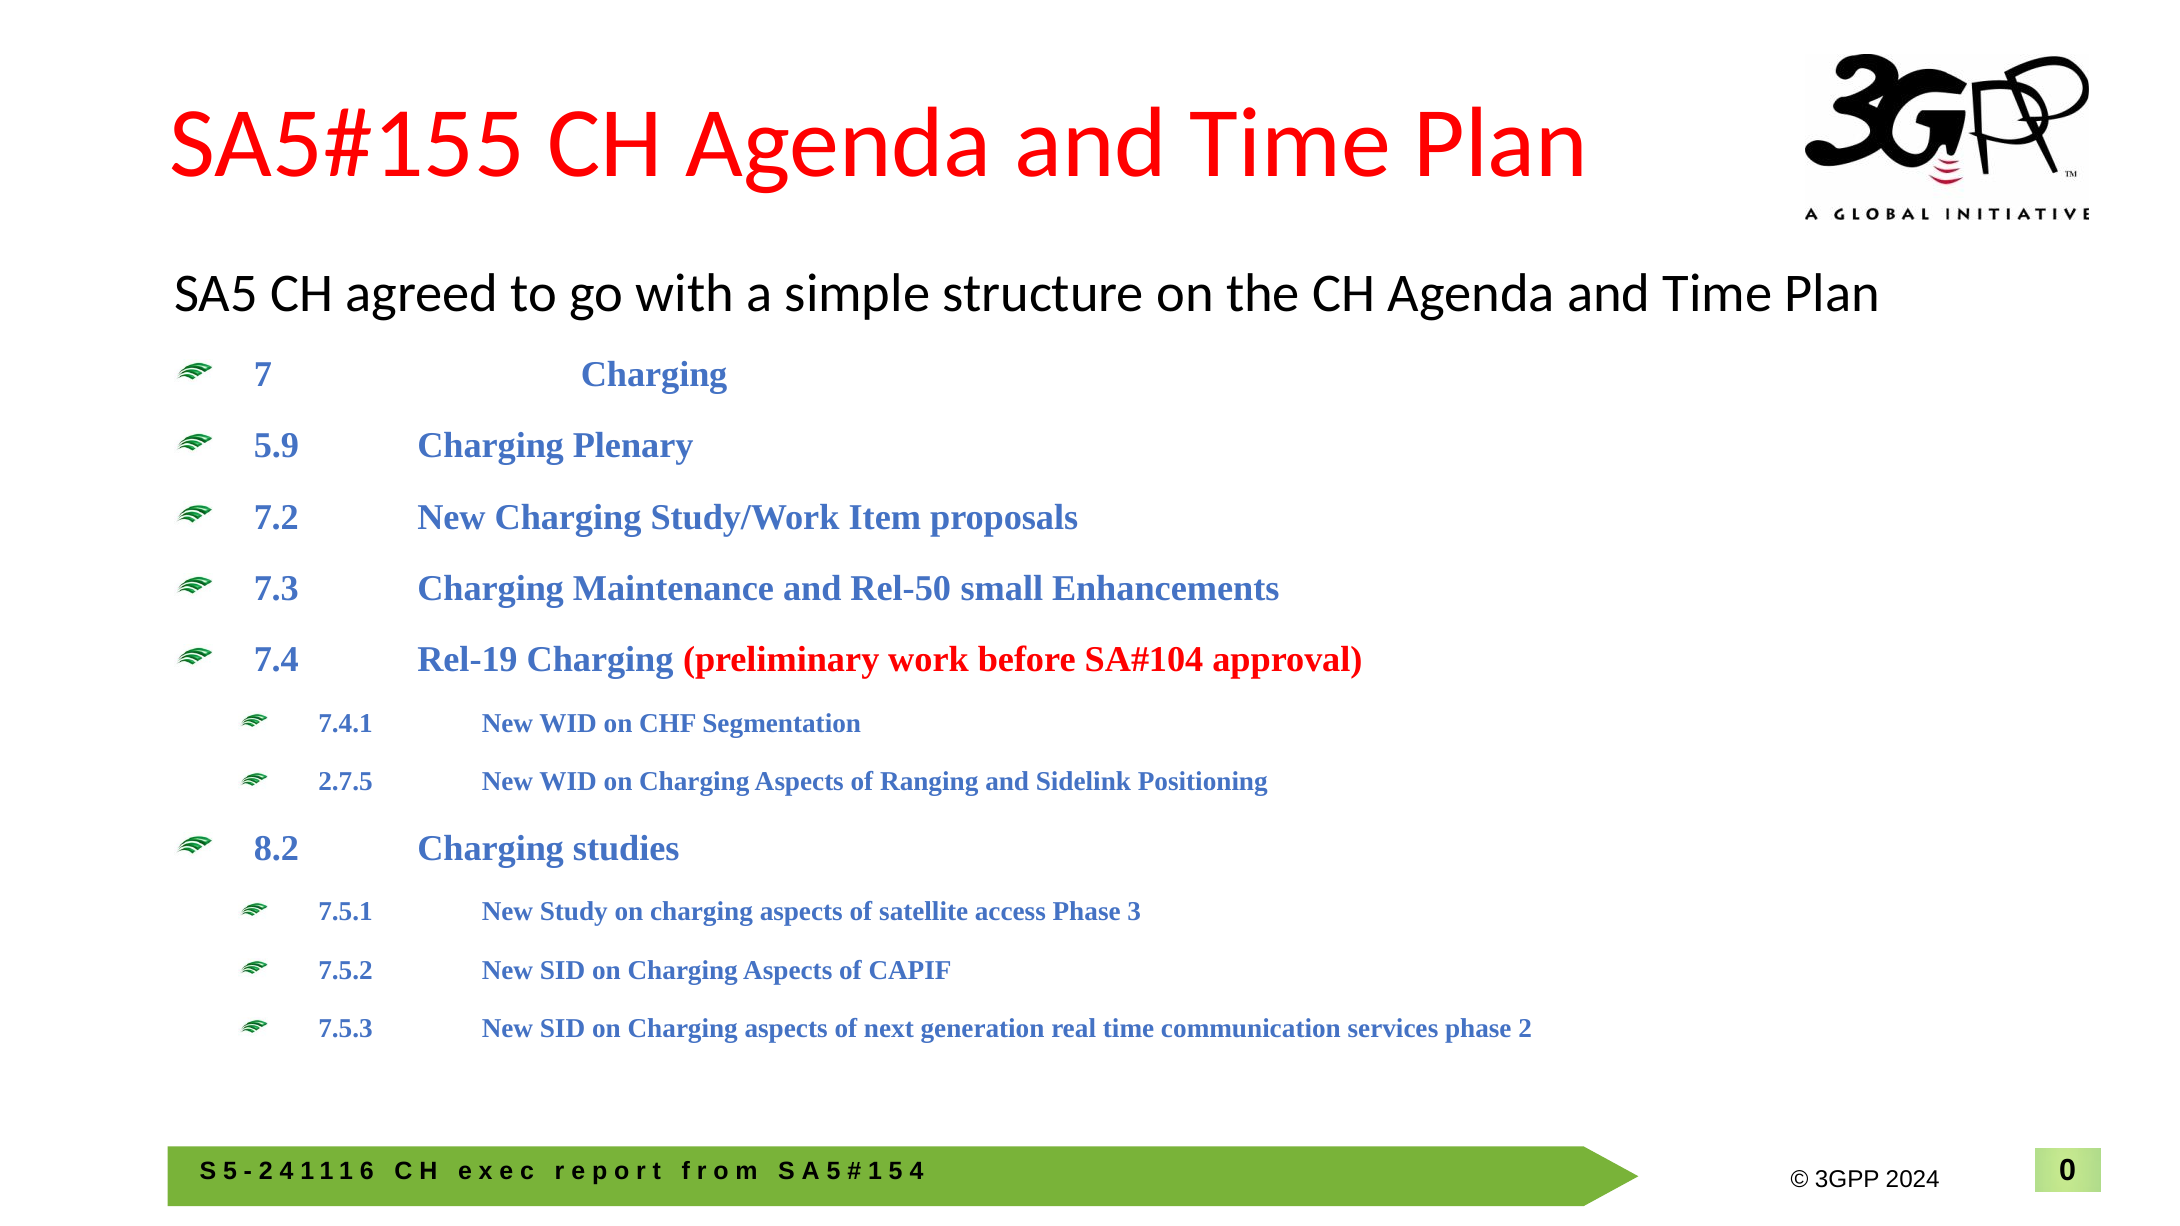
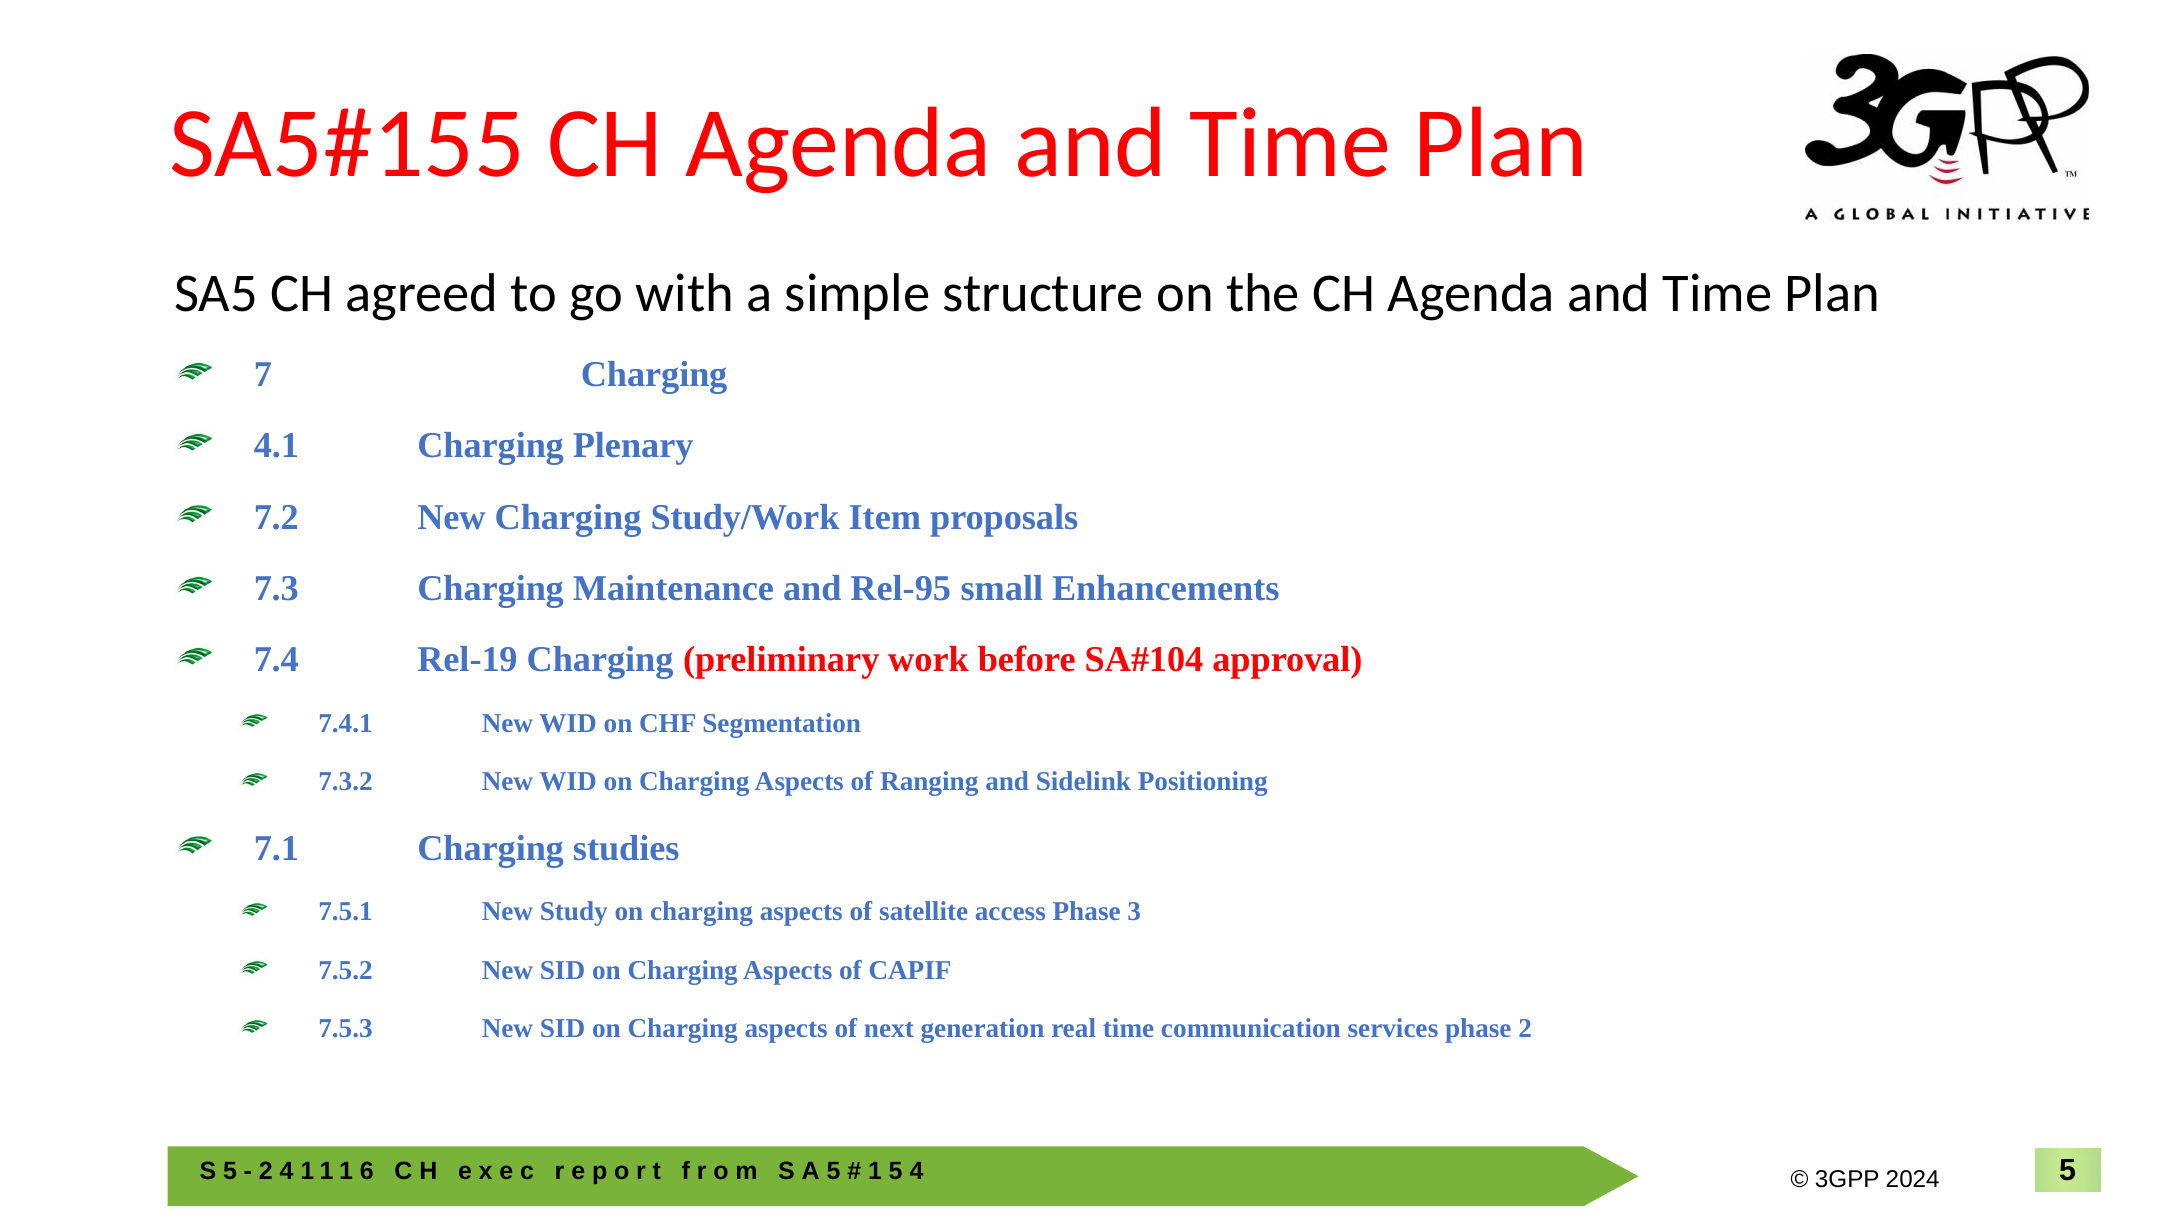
5.9: 5.9 -> 4.1
Rel-50: Rel-50 -> Rel-95
2.7.5: 2.7.5 -> 7.3.2
8.2: 8.2 -> 7.1
0 at (2068, 1171): 0 -> 5
